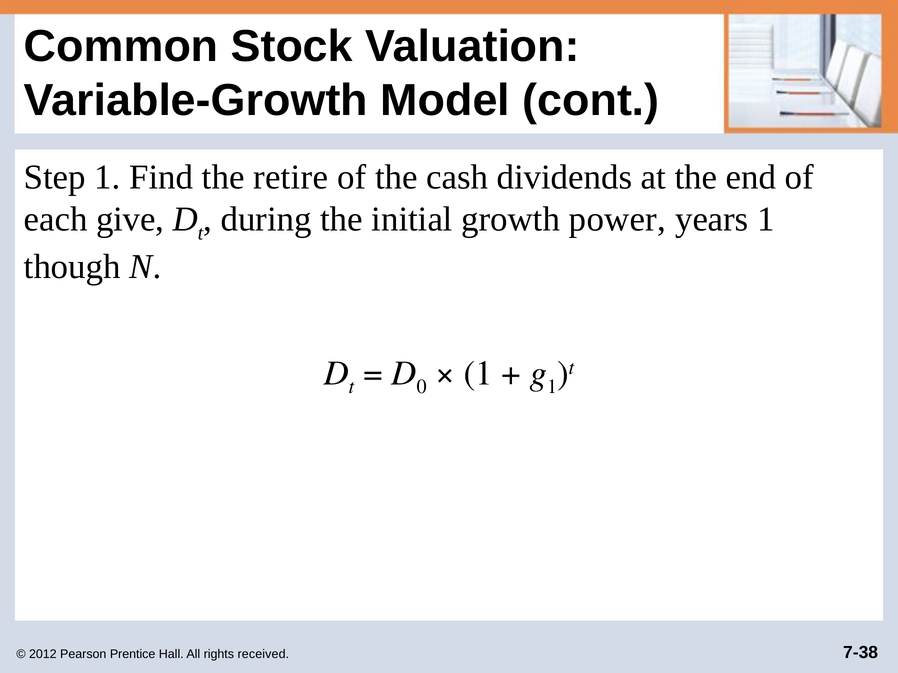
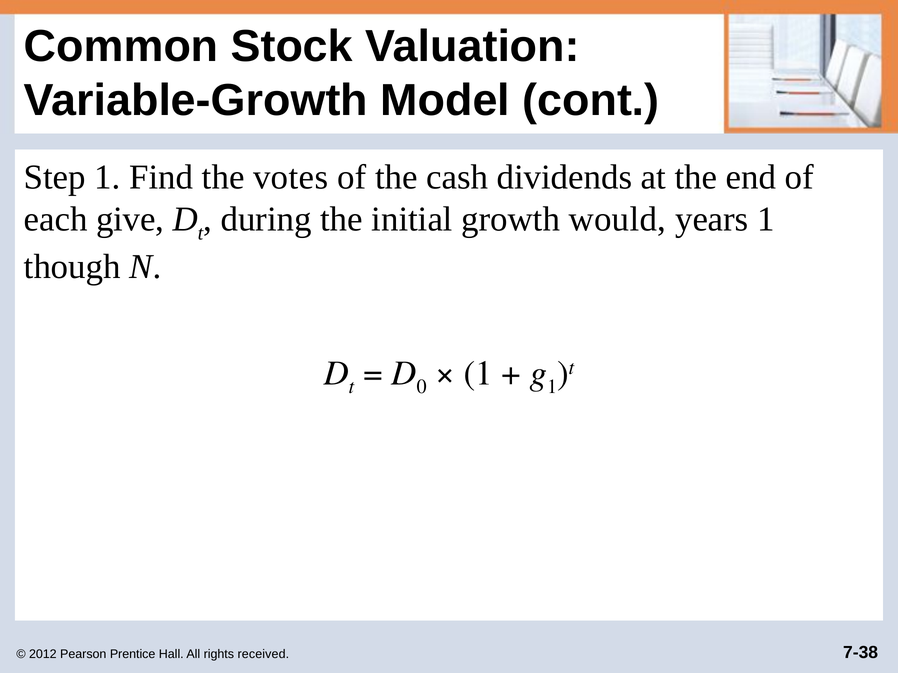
retire: retire -> votes
power: power -> would
